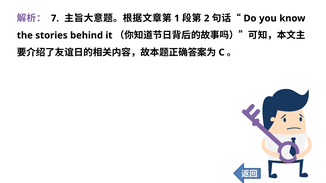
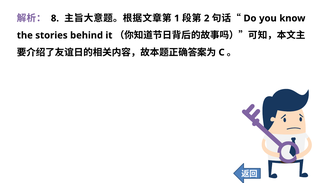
7: 7 -> 8
